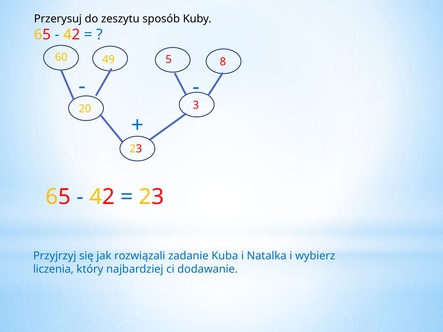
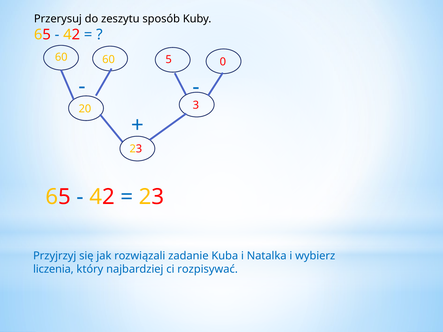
60 49: 49 -> 60
8: 8 -> 0
dodawanie: dodawanie -> rozpisywać
